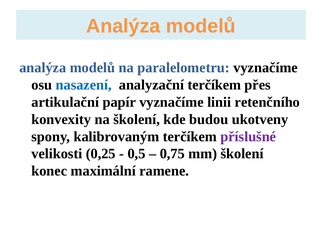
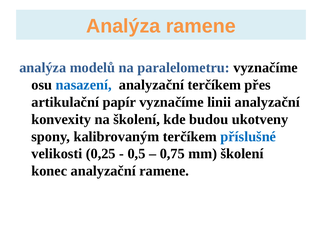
modelů at (201, 26): modelů -> ramene
linii retenčního: retenčního -> analyzační
příslušné colour: purple -> blue
konec maximální: maximální -> analyzační
